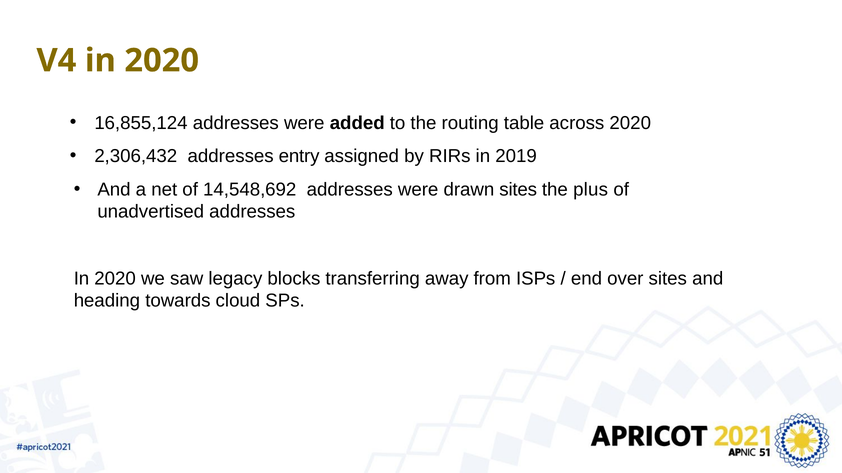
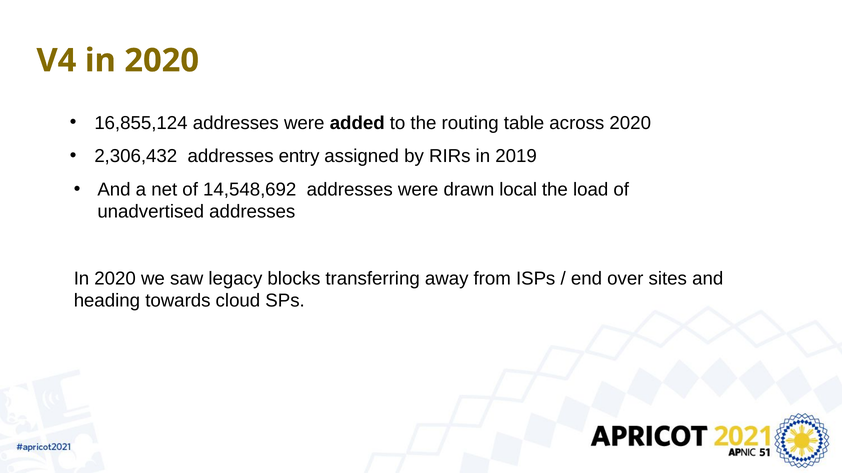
drawn sites: sites -> local
plus: plus -> load
